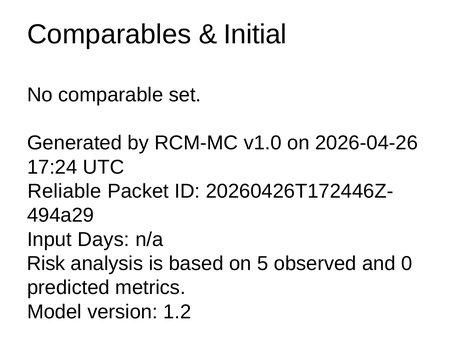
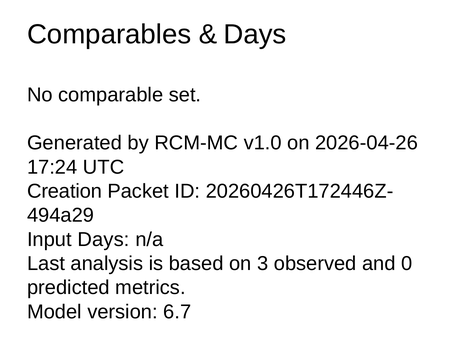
Initial at (255, 34): Initial -> Days
Reliable: Reliable -> Creation
Risk: Risk -> Last
5: 5 -> 3
1.2: 1.2 -> 6.7
